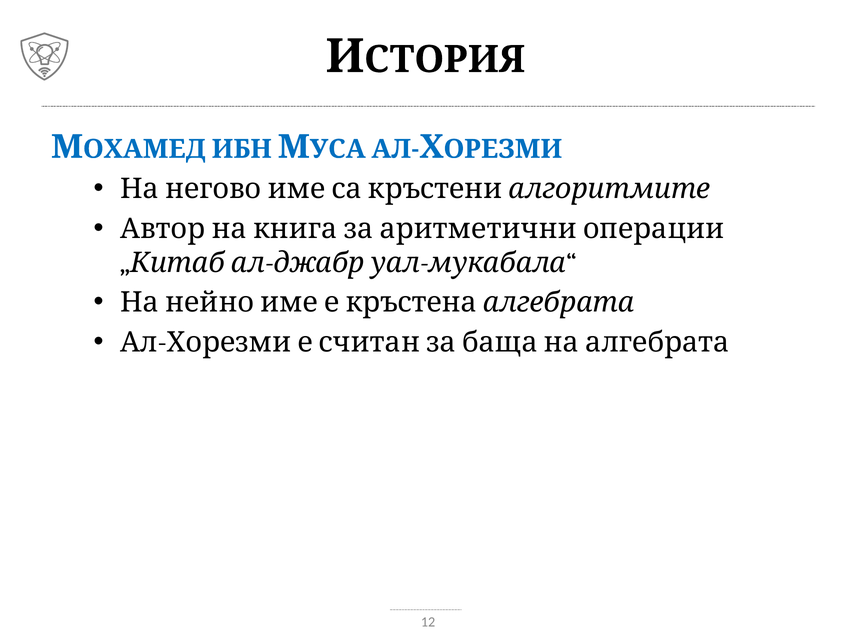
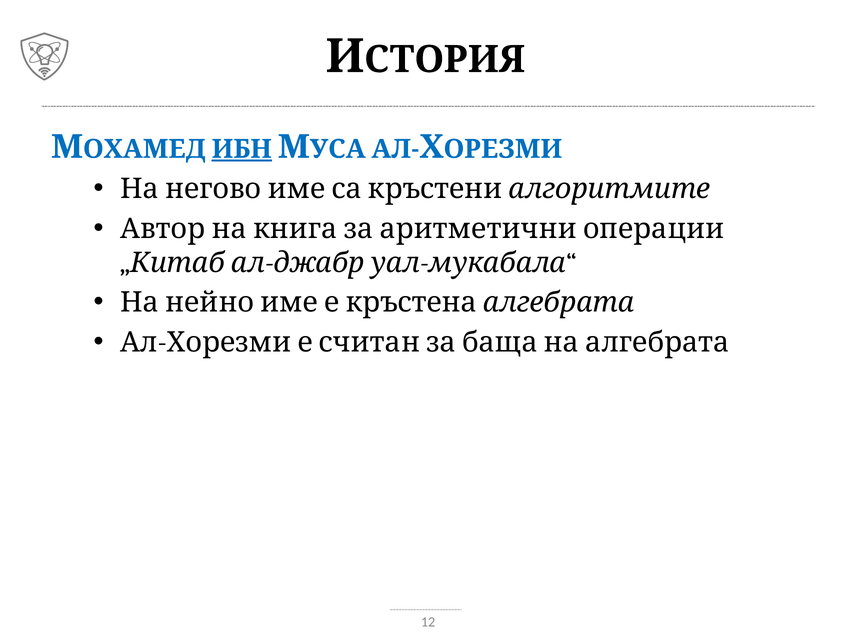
ИБН underline: none -> present
